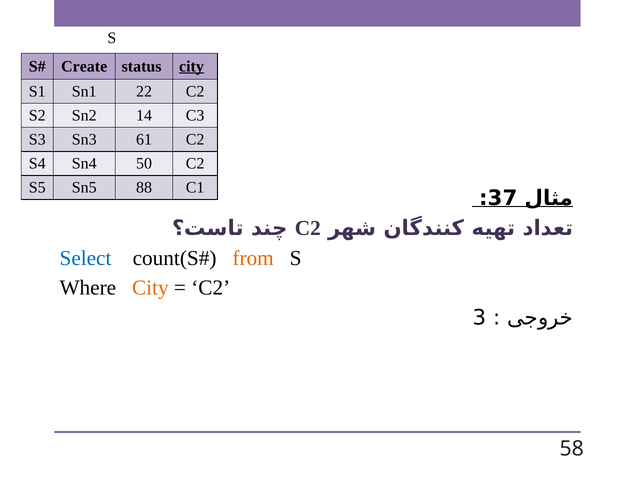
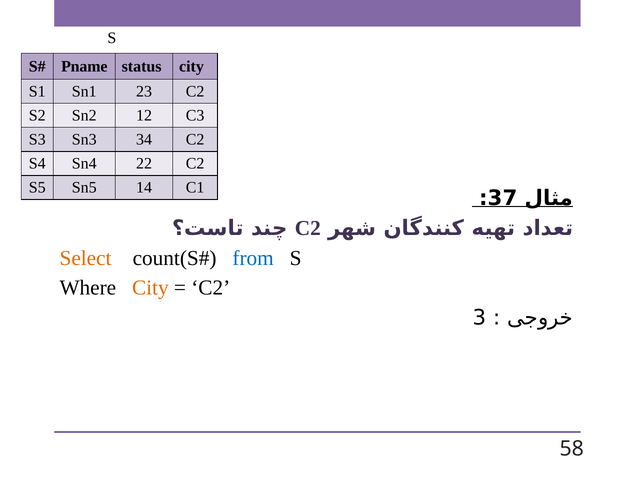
Create: Create -> Pname
city at (191, 66) underline: present -> none
22: 22 -> 23
14: 14 -> 12
61: 61 -> 34
50: 50 -> 22
88: 88 -> 14
Select colour: blue -> orange
from colour: orange -> blue
